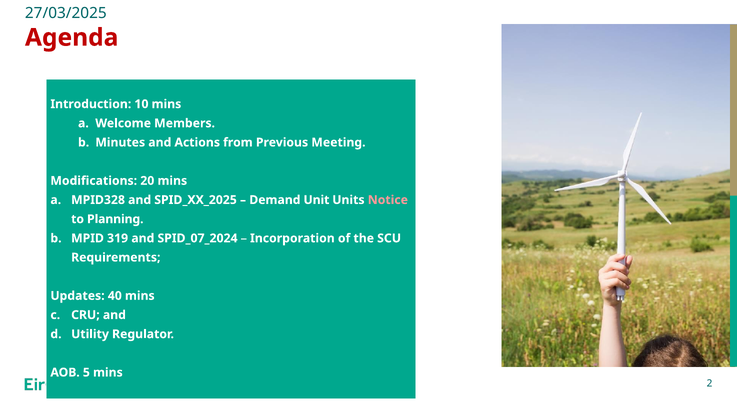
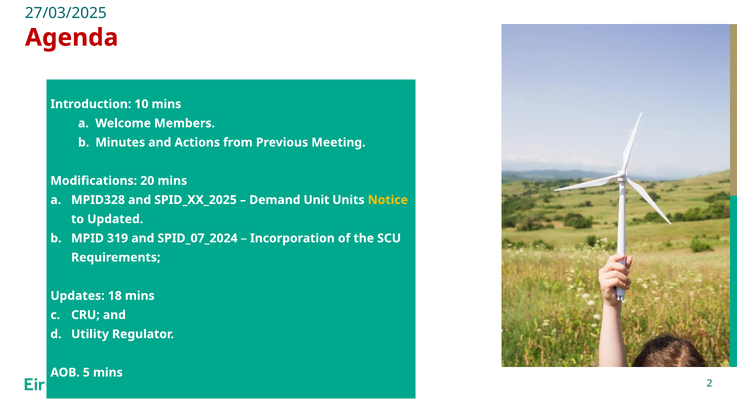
Notice colour: pink -> yellow
Planning: Planning -> Updated
40: 40 -> 18
